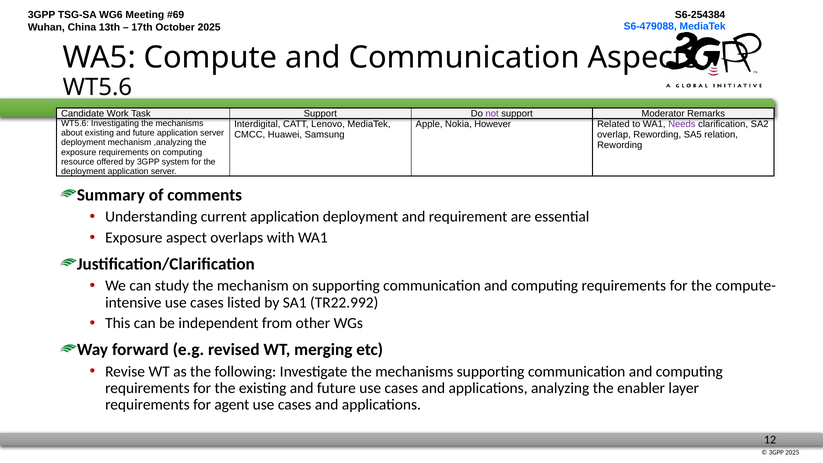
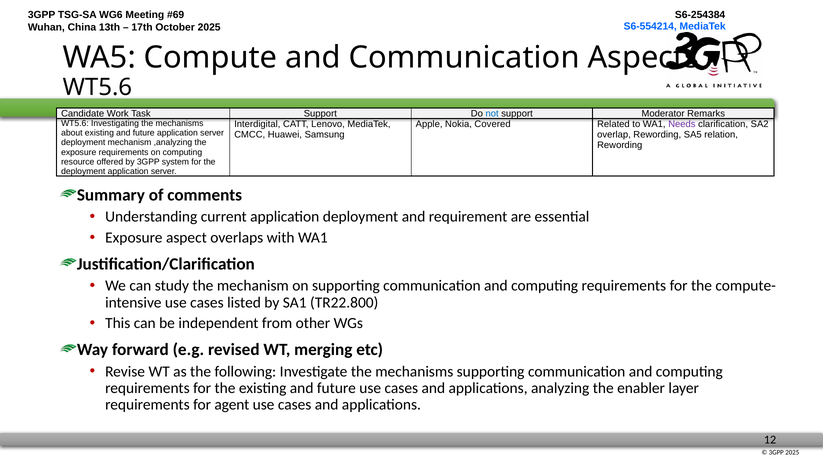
S6-479088: S6-479088 -> S6-554214
not colour: purple -> blue
However: However -> Covered
TR22.992: TR22.992 -> TR22.800
